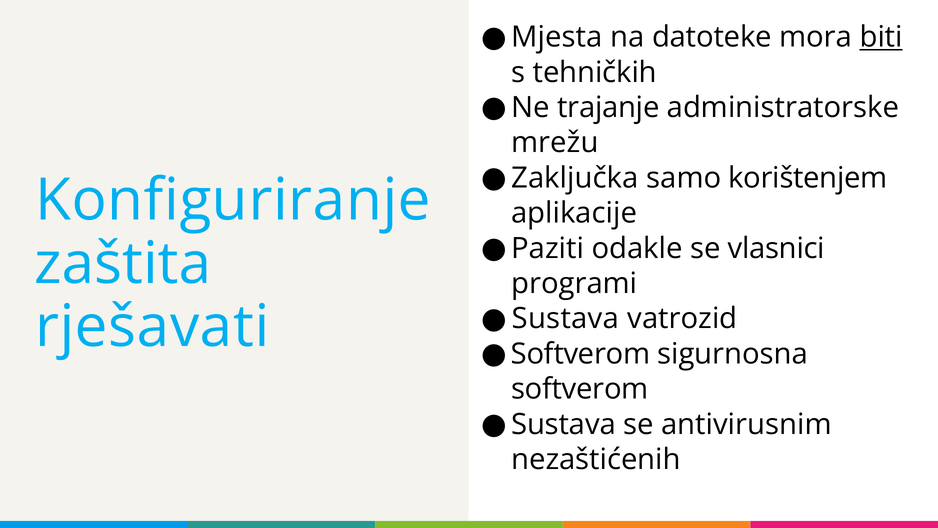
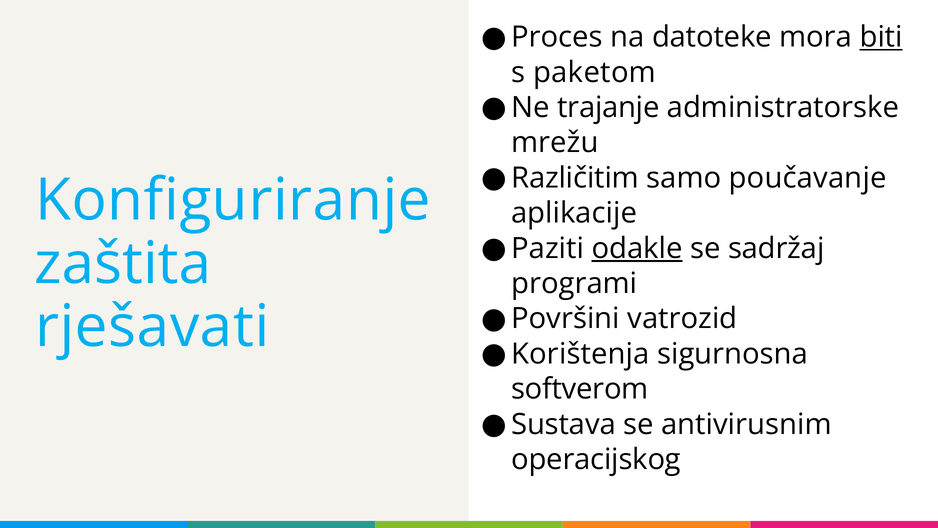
Mjesta: Mjesta -> Proces
tehničkih: tehničkih -> paketom
Zaključka: Zaključka -> Različitim
korištenjem: korištenjem -> poučavanje
odakle underline: none -> present
vlasnici: vlasnici -> sadržaj
Sustava at (565, 319): Sustava -> Površini
Softverom at (581, 354): Softverom -> Korištenja
nezaštićenih: nezaštićenih -> operacijskog
